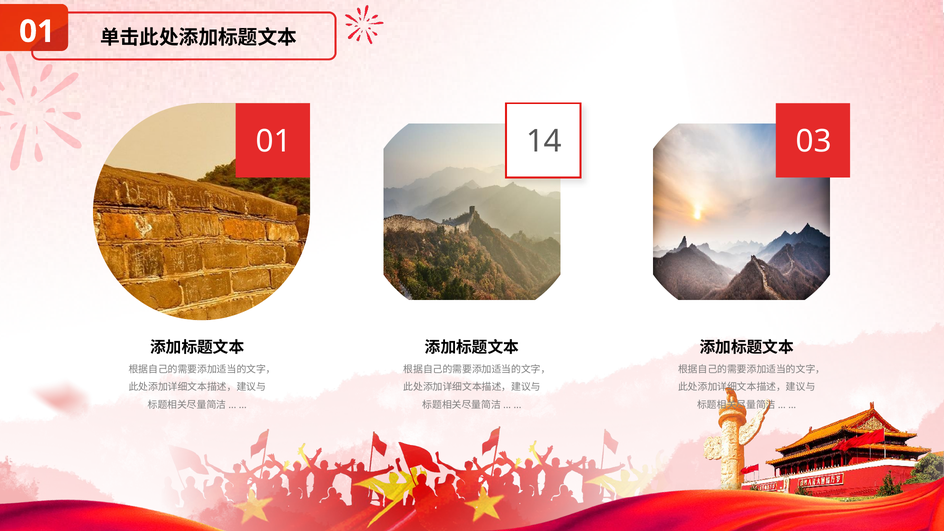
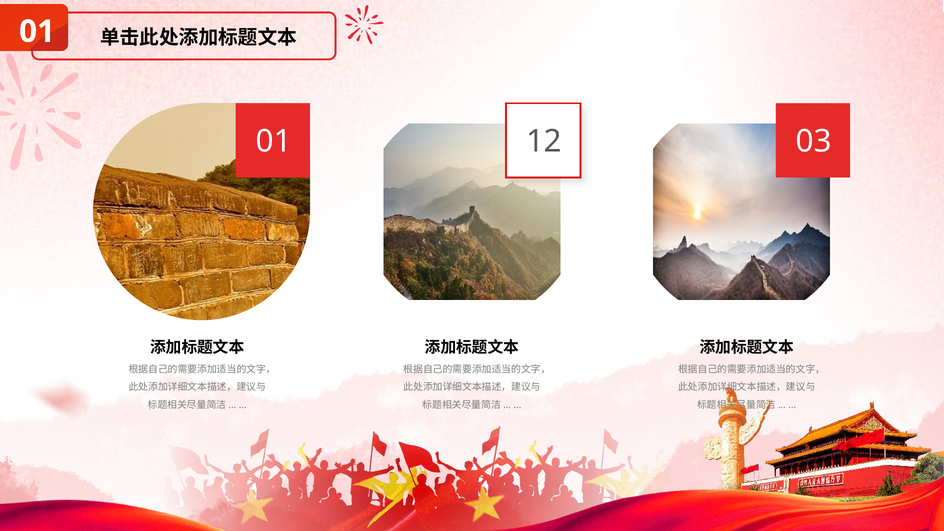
14: 14 -> 12
